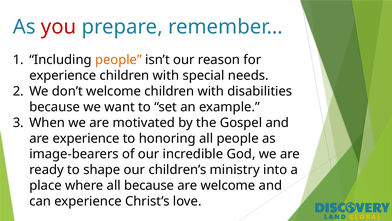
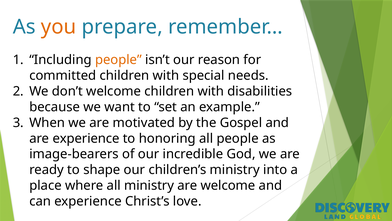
you colour: red -> orange
experience at (63, 75): experience -> committed
all because: because -> ministry
